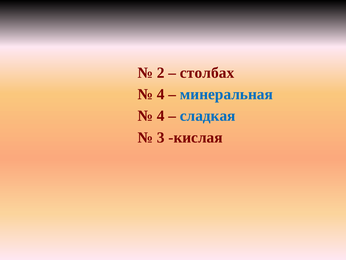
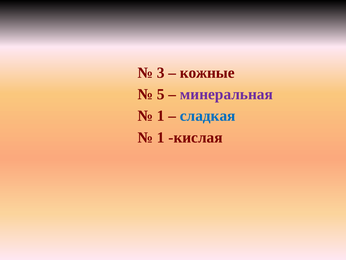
2: 2 -> 3
столбах: столбах -> кожные
4 at (161, 94): 4 -> 5
минеральная colour: blue -> purple
4 at (161, 116): 4 -> 1
3 at (161, 137): 3 -> 1
